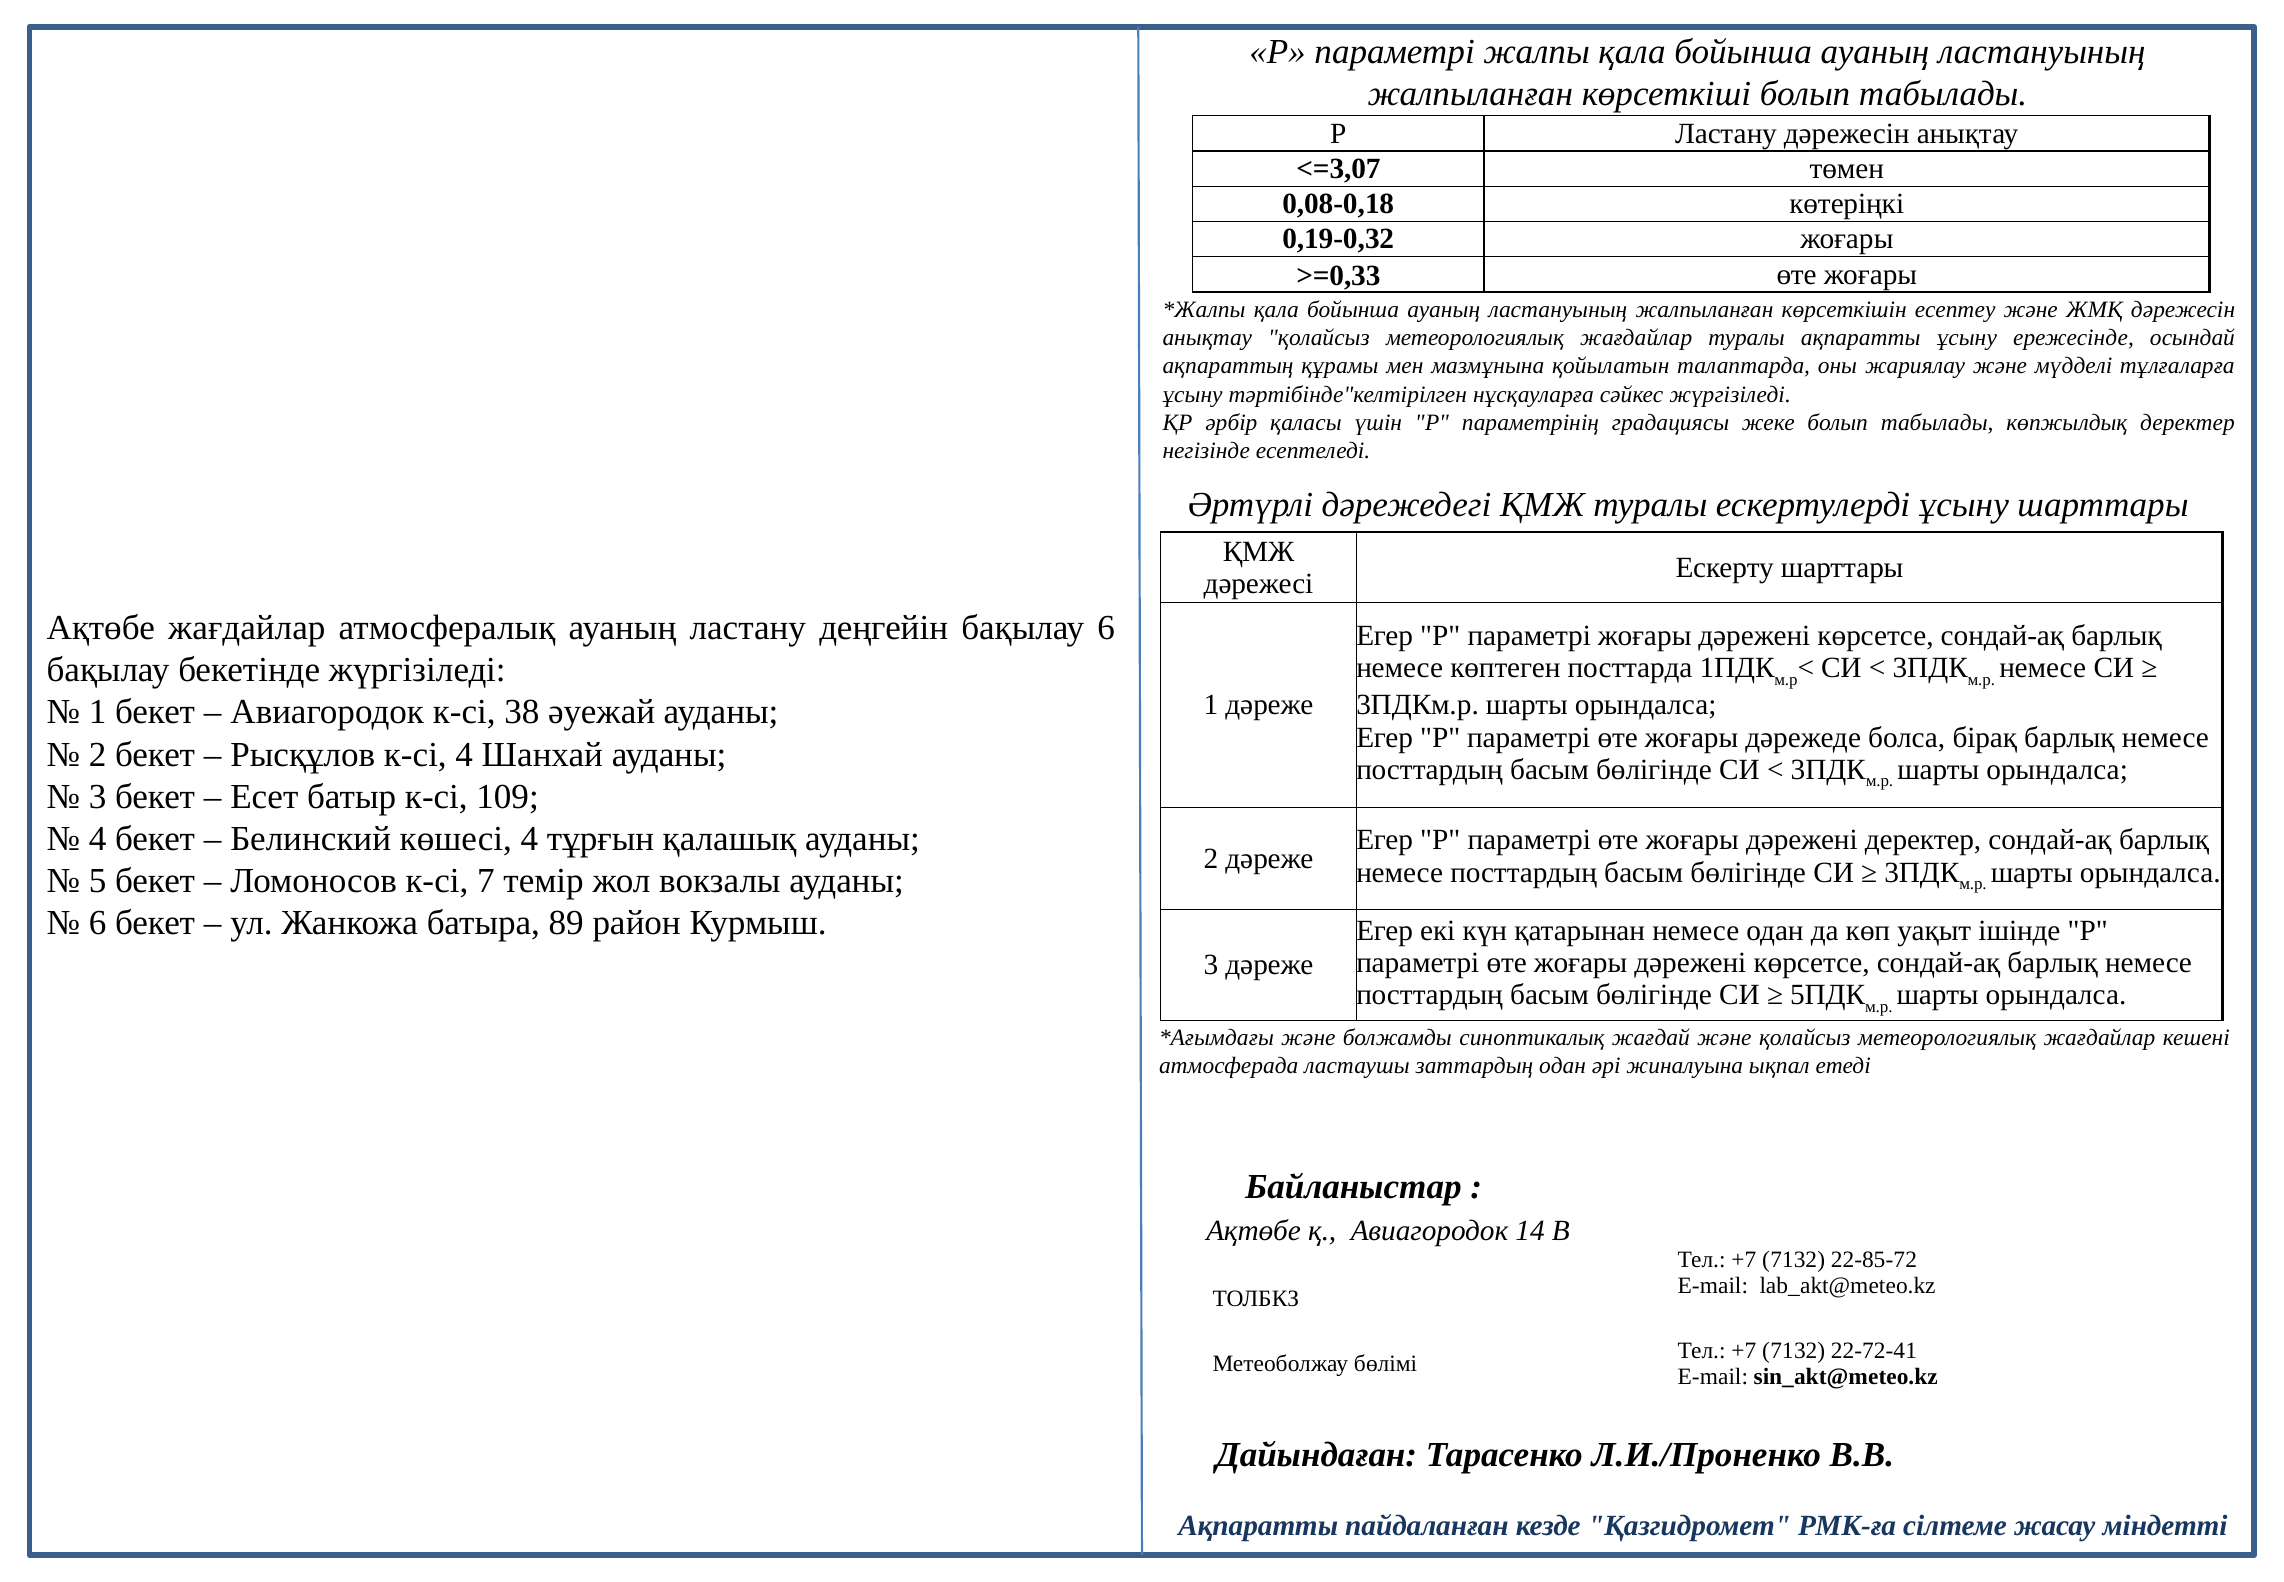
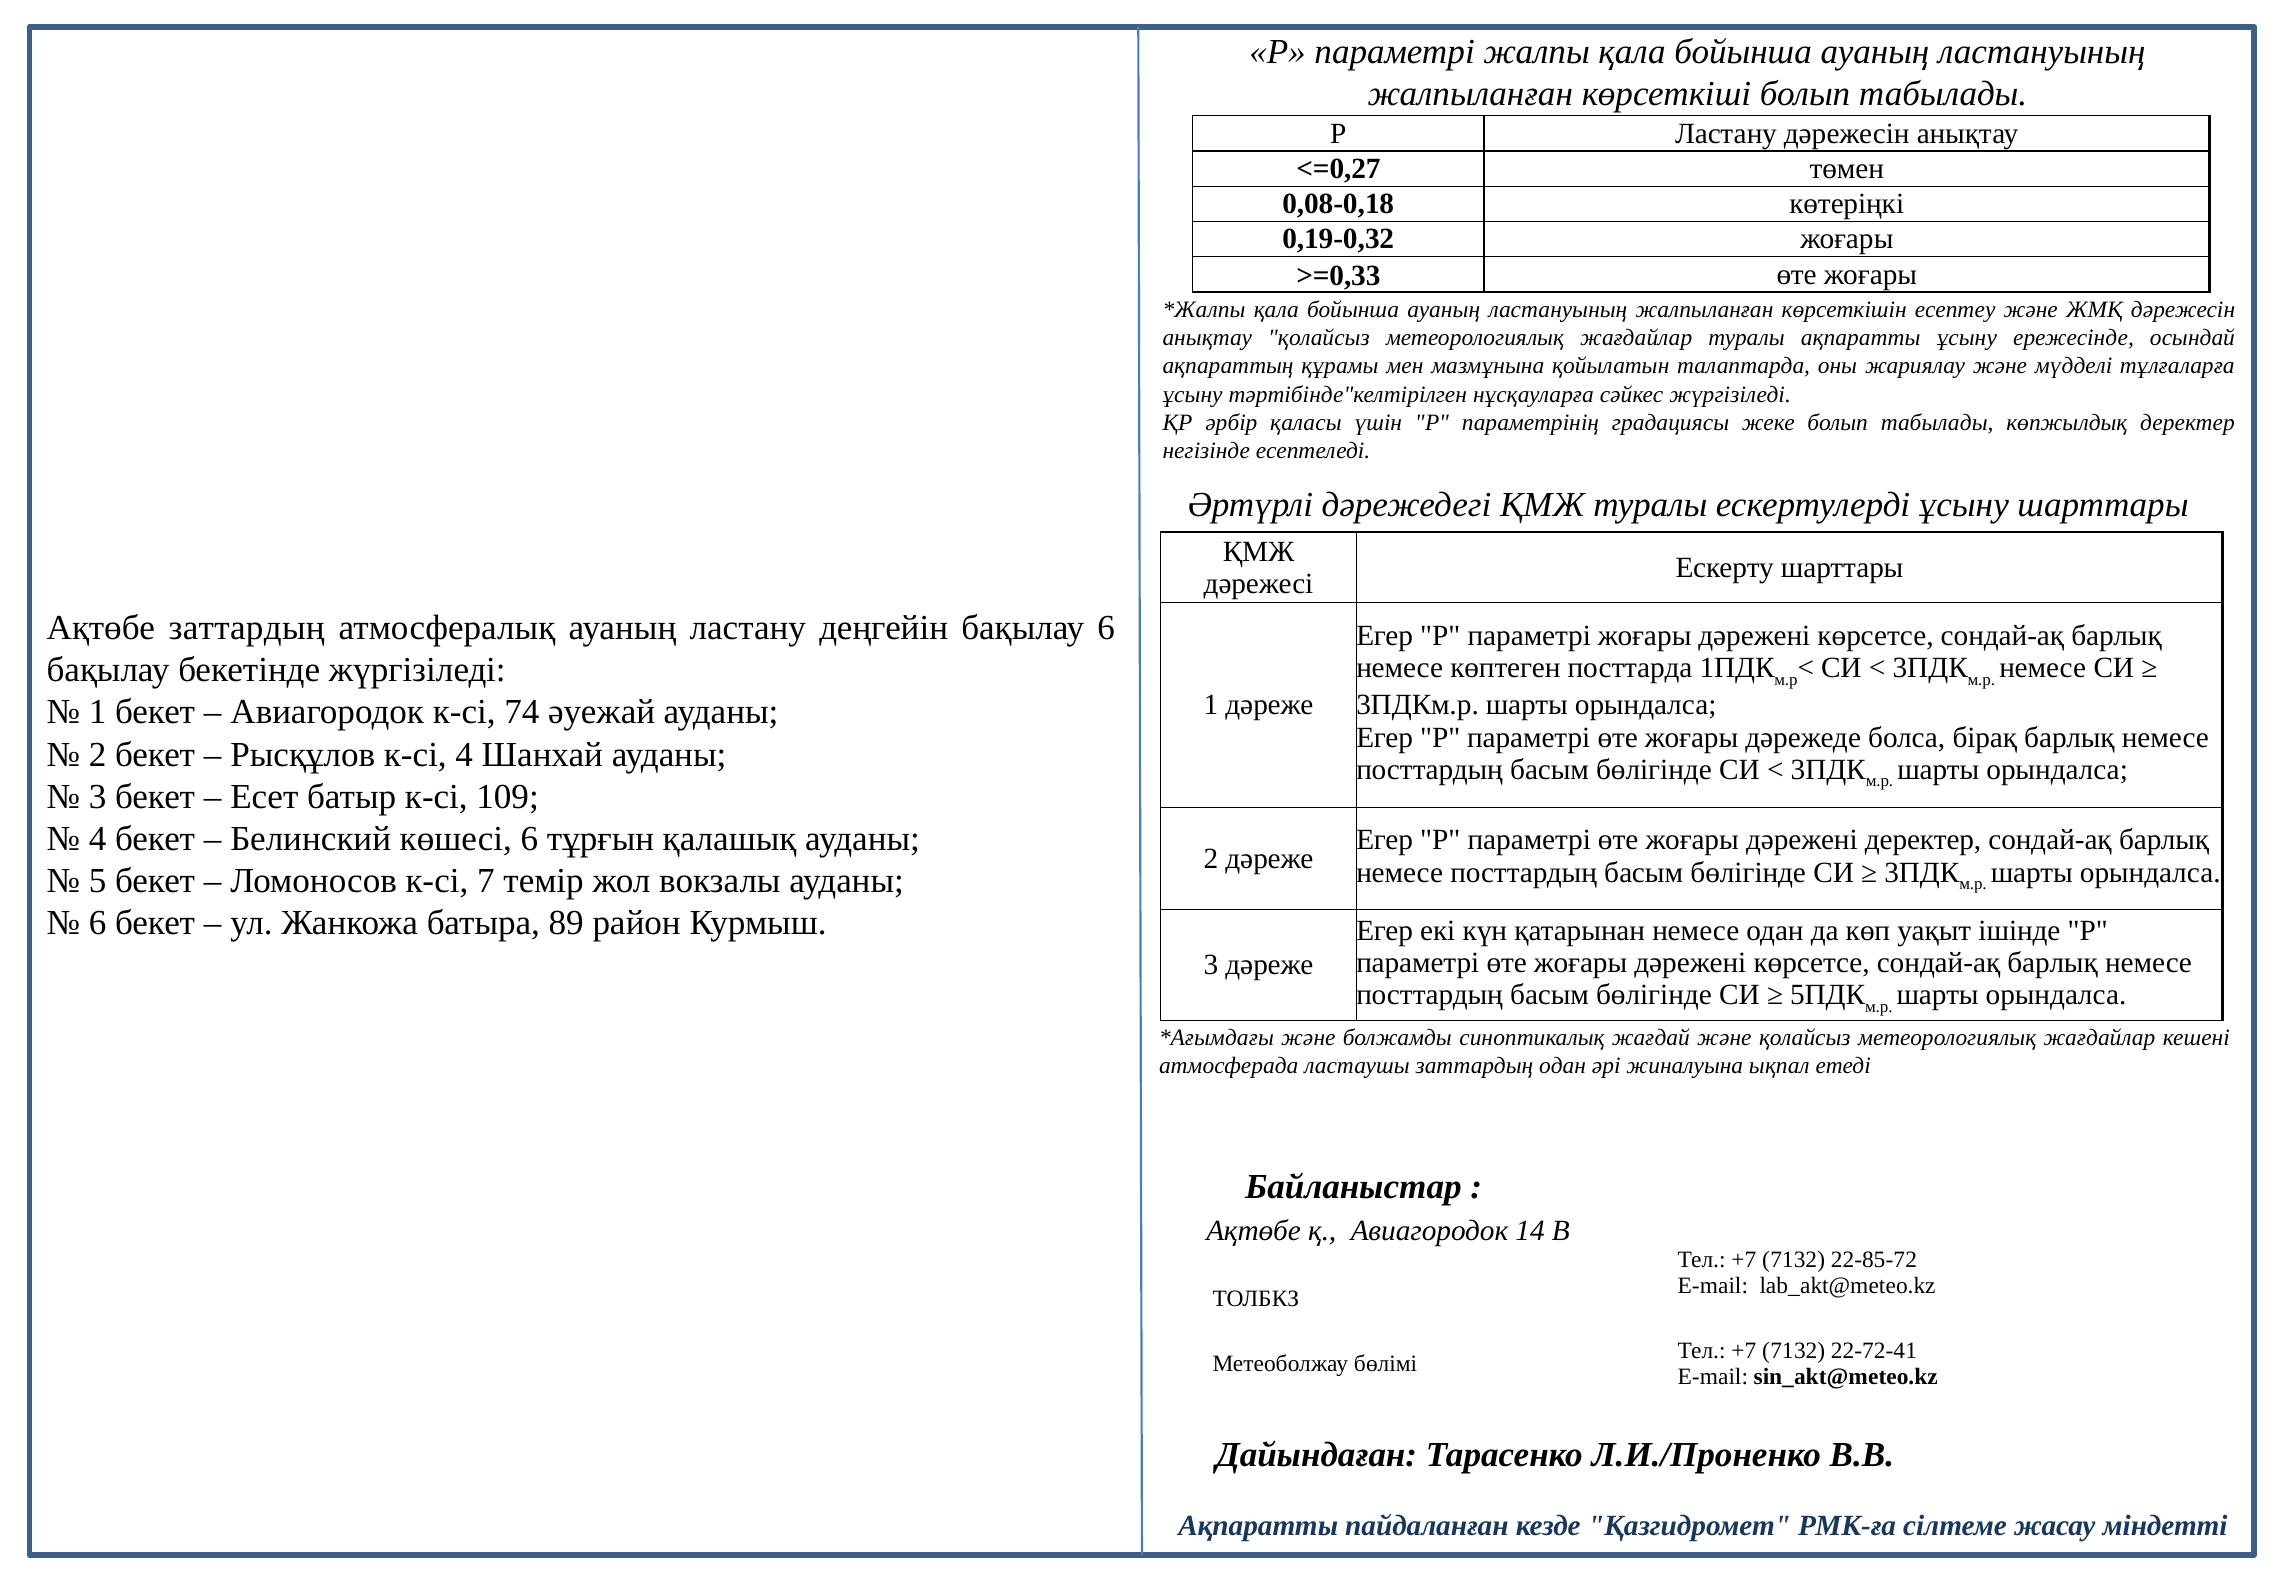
<=3,07: <=3,07 -> <=0,27
Ақтөбе жағдайлар: жағдайлар -> заттардың
38: 38 -> 74
көшесі 4: 4 -> 6
